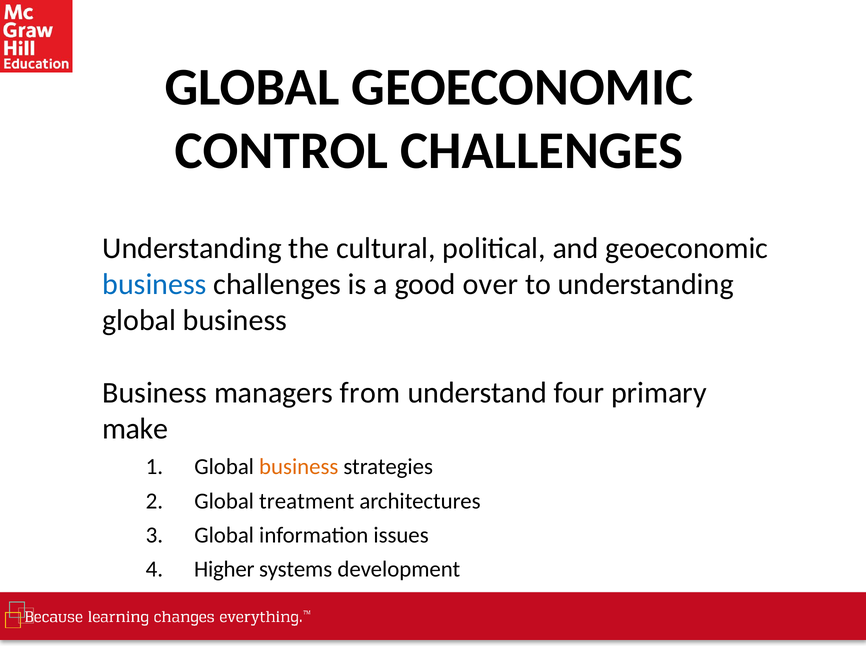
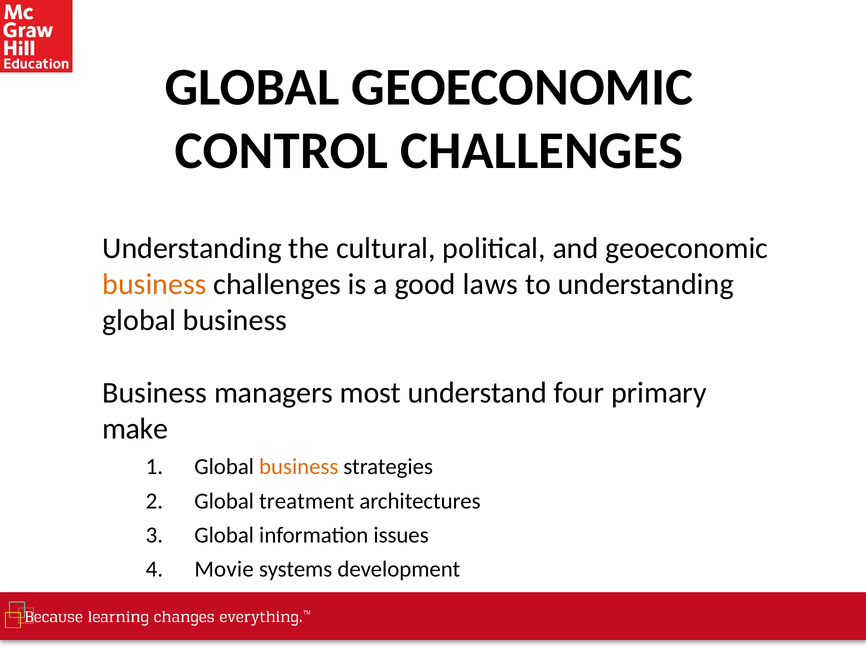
business at (154, 284) colour: blue -> orange
over: over -> laws
from: from -> most
Higher: Higher -> Movie
